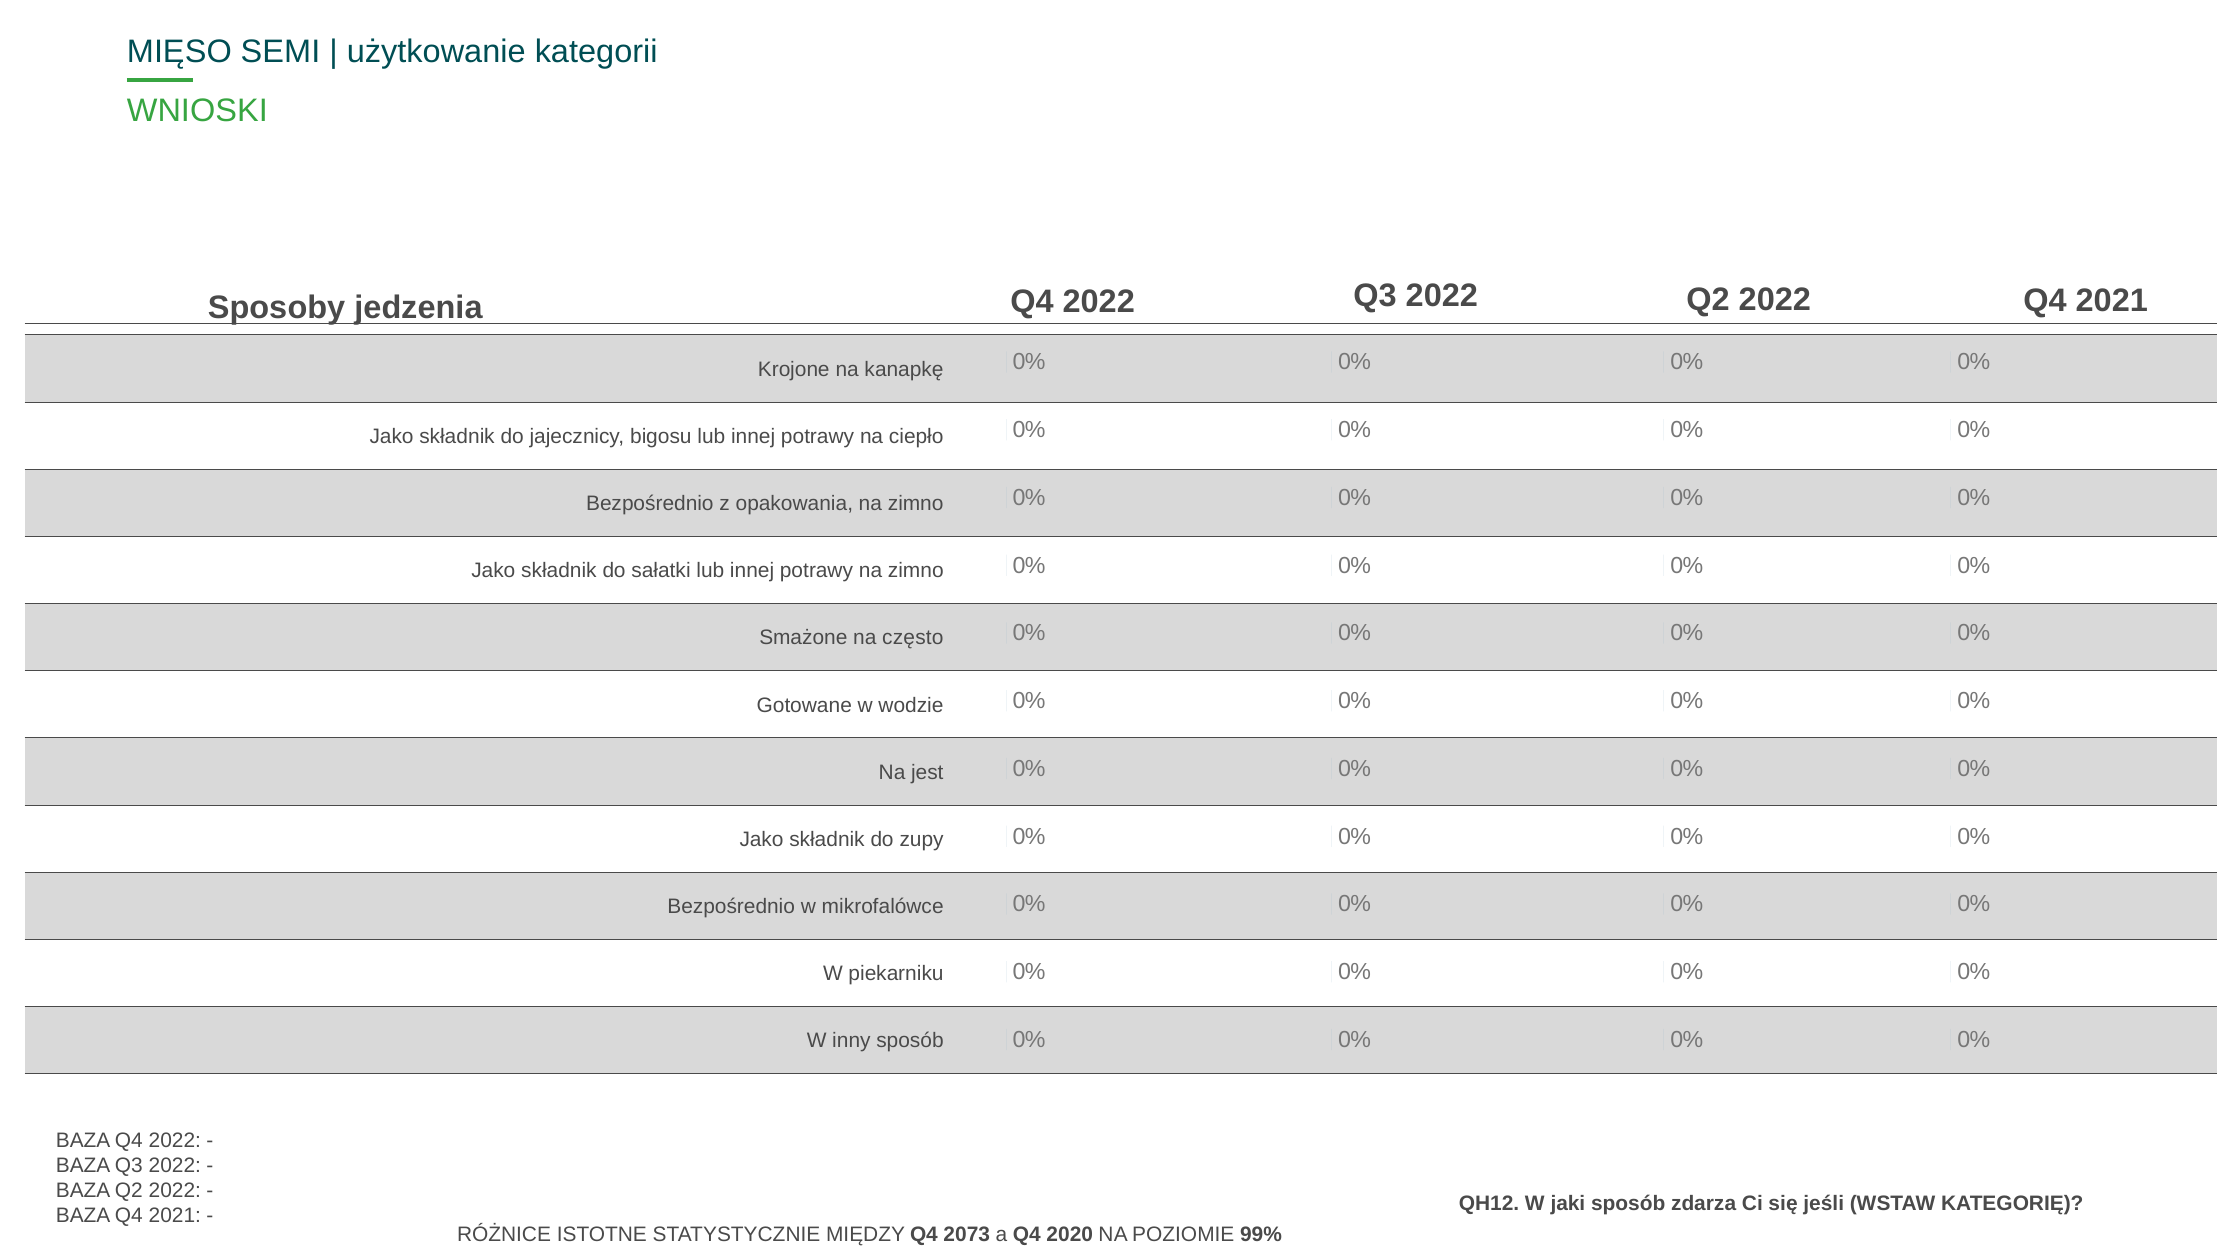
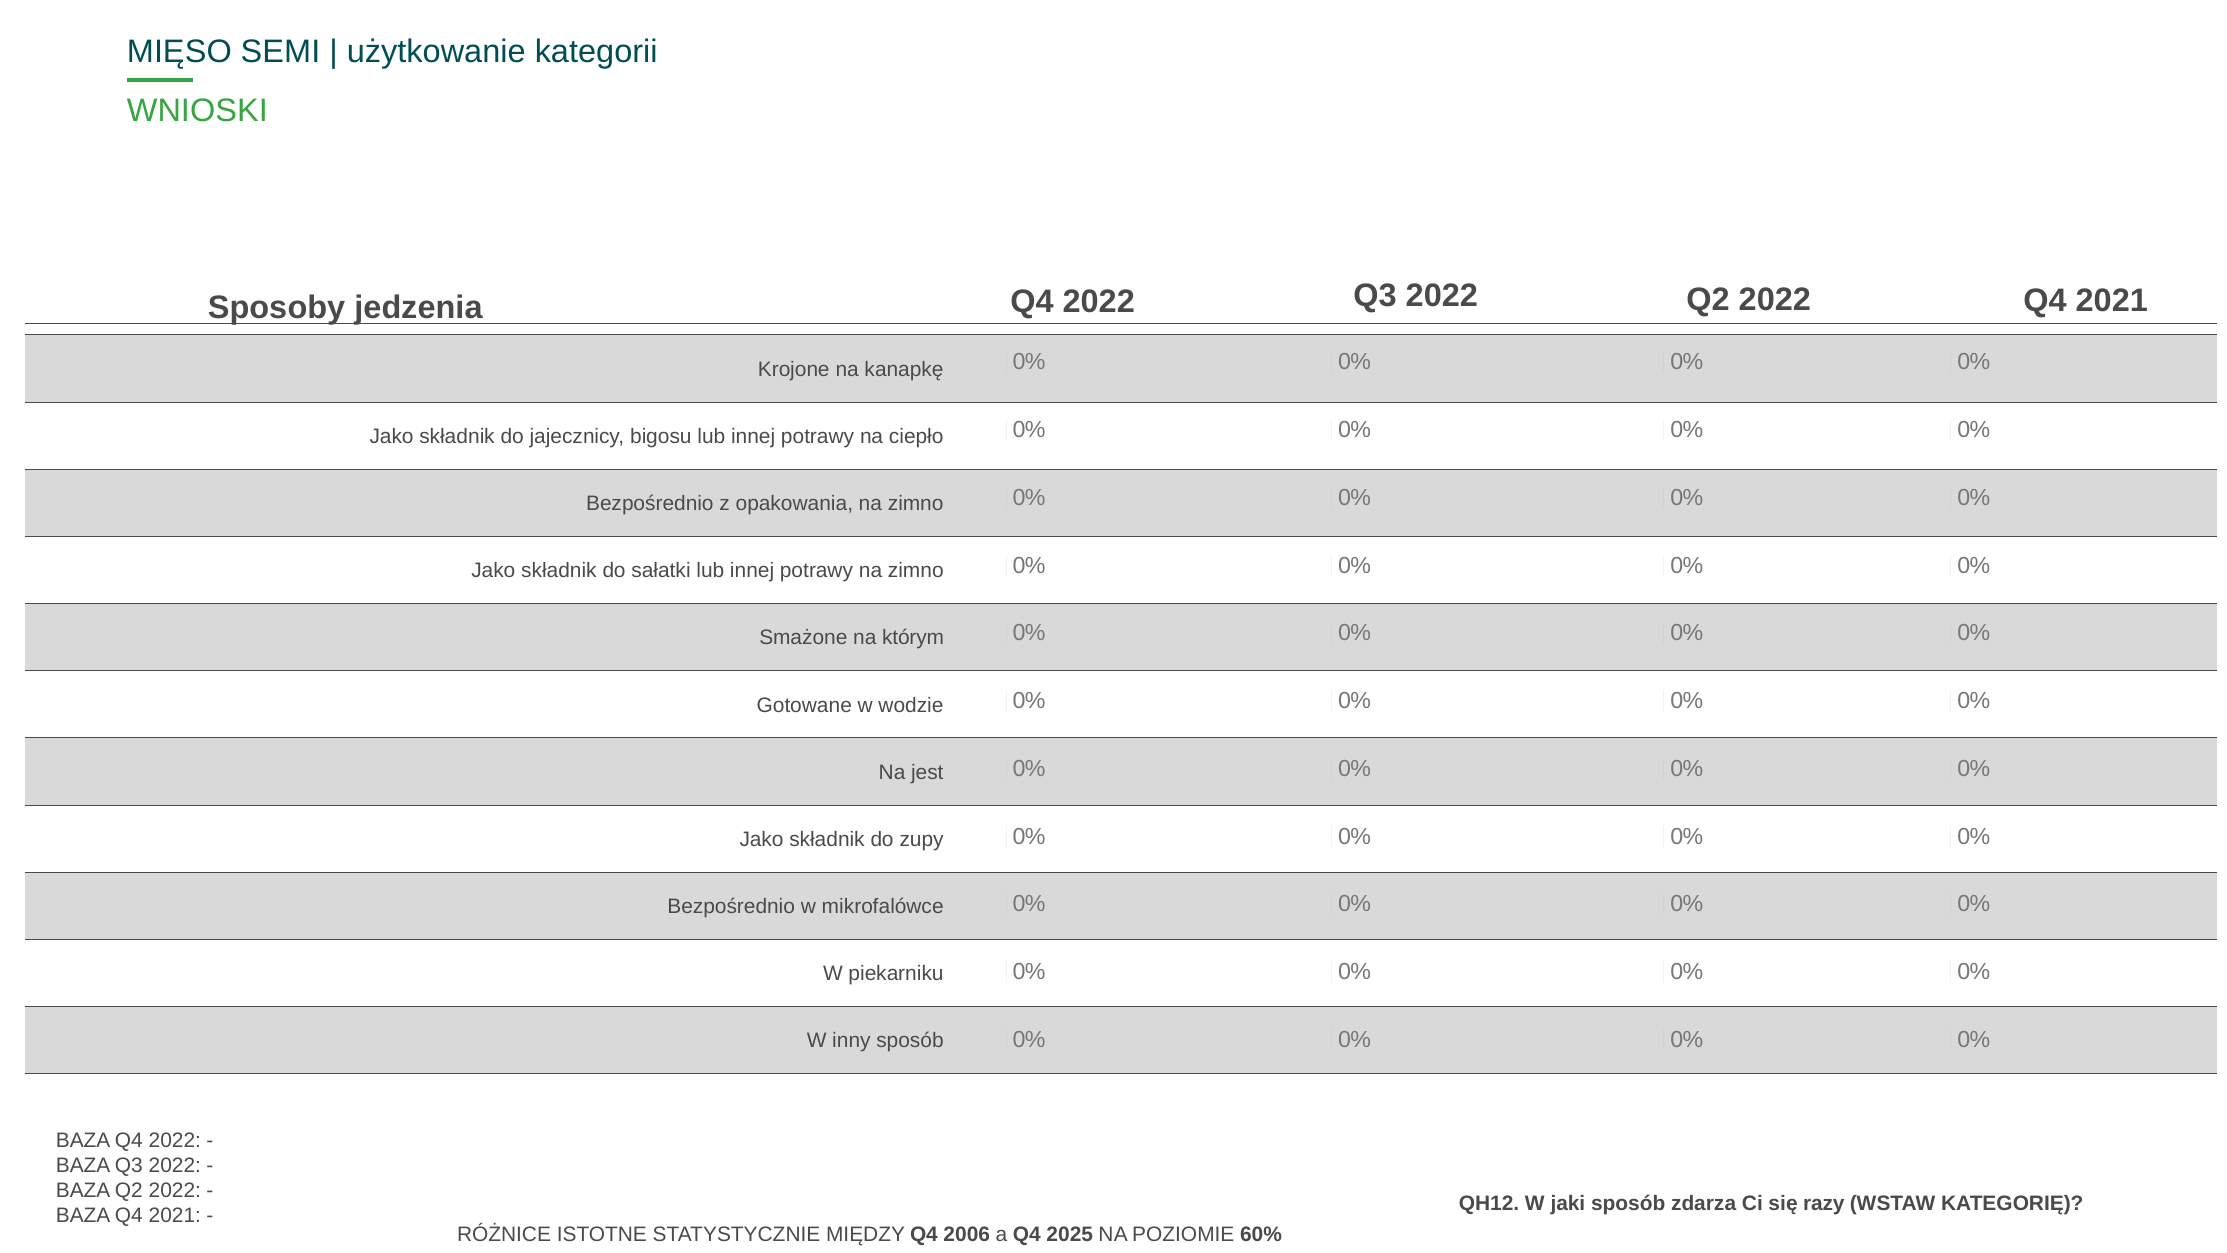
często: często -> którym
jeśli: jeśli -> razy
2073: 2073 -> 2006
2020: 2020 -> 2025
99%: 99% -> 60%
